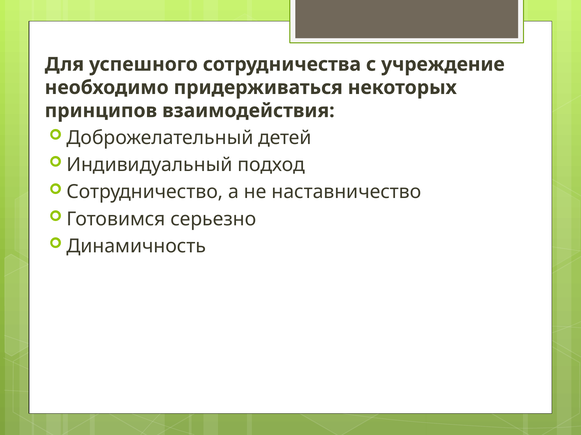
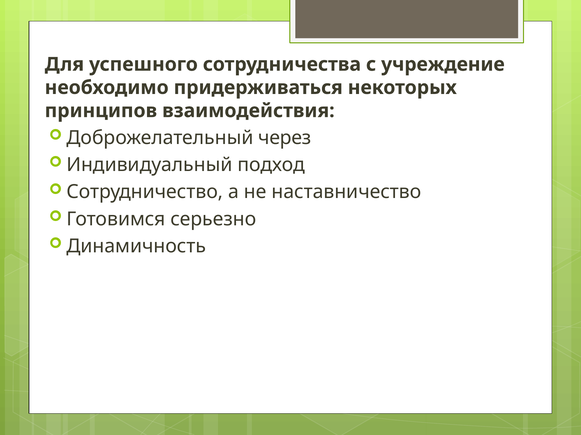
детей: детей -> через
